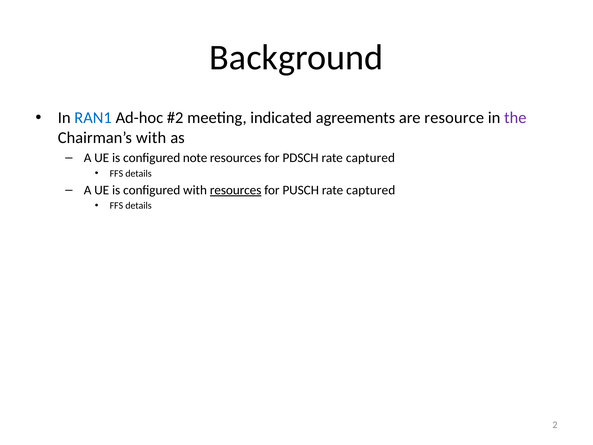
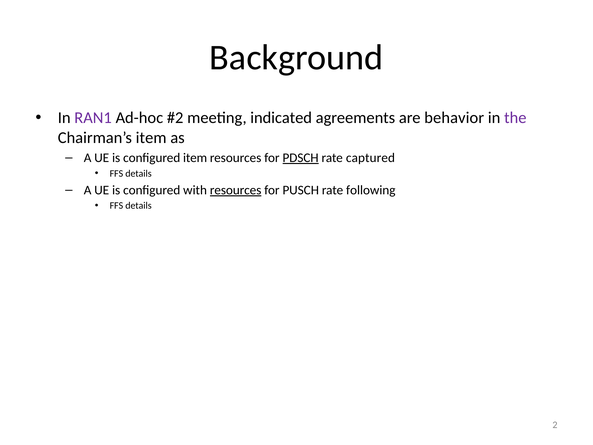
RAN1 colour: blue -> purple
resource: resource -> behavior
Chairman’s with: with -> item
configured note: note -> item
PDSCH underline: none -> present
PUSCH rate captured: captured -> following
